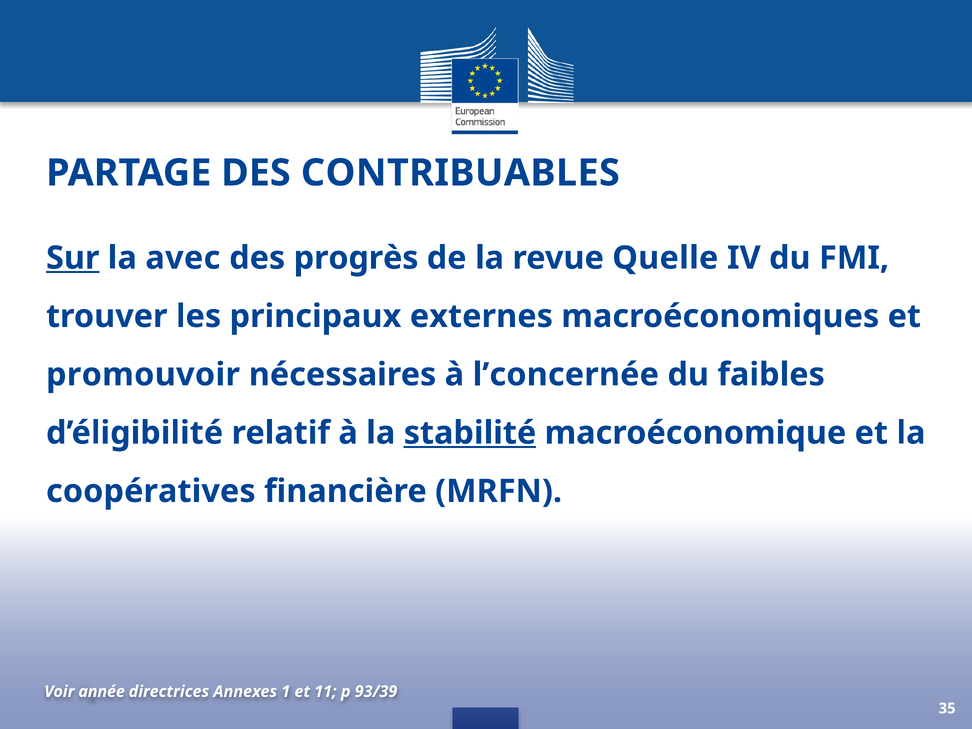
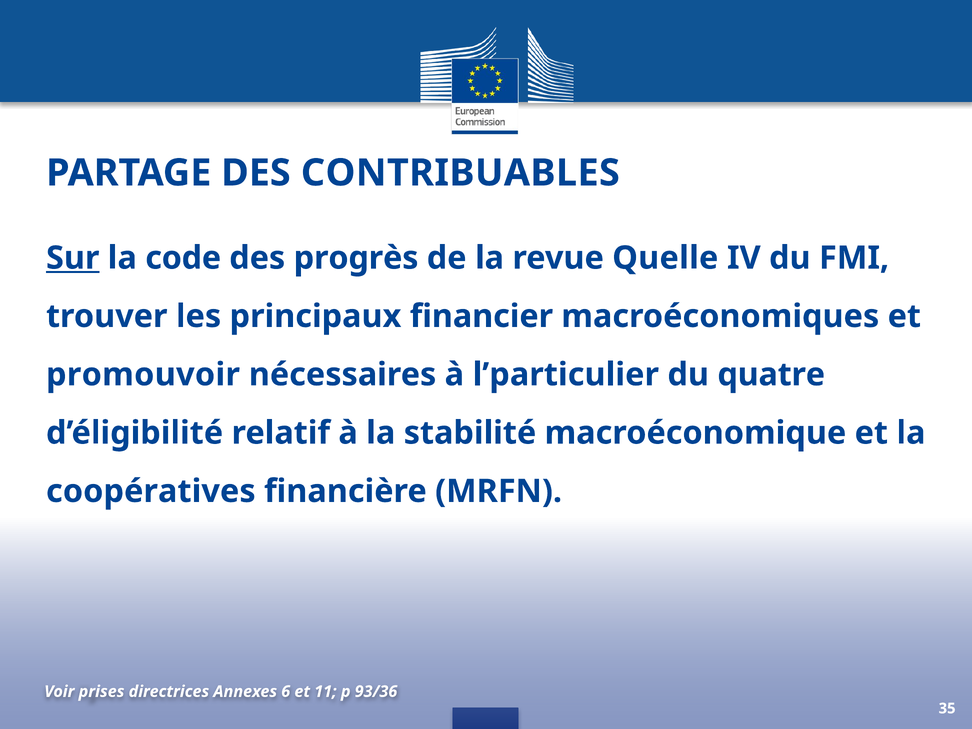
avec: avec -> code
externes: externes -> financier
l’concernée: l’concernée -> l’particulier
faibles: faibles -> quatre
stabilité underline: present -> none
année: année -> prises
1: 1 -> 6
93/39: 93/39 -> 93/36
